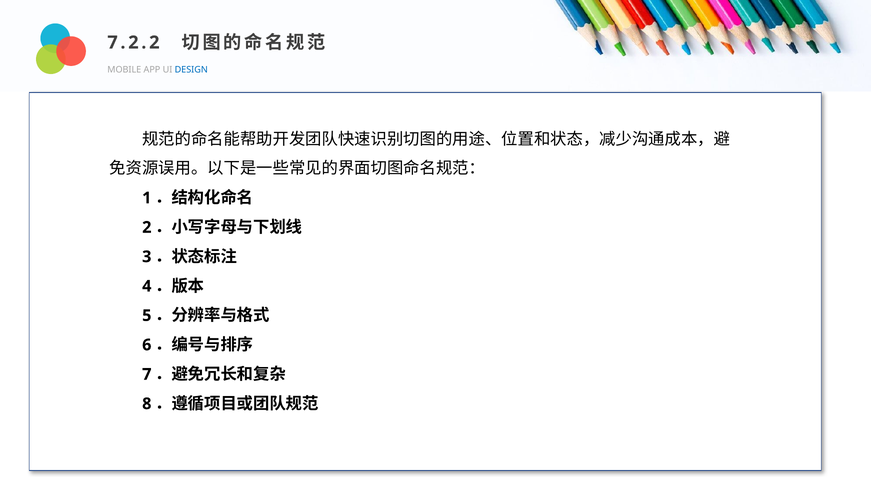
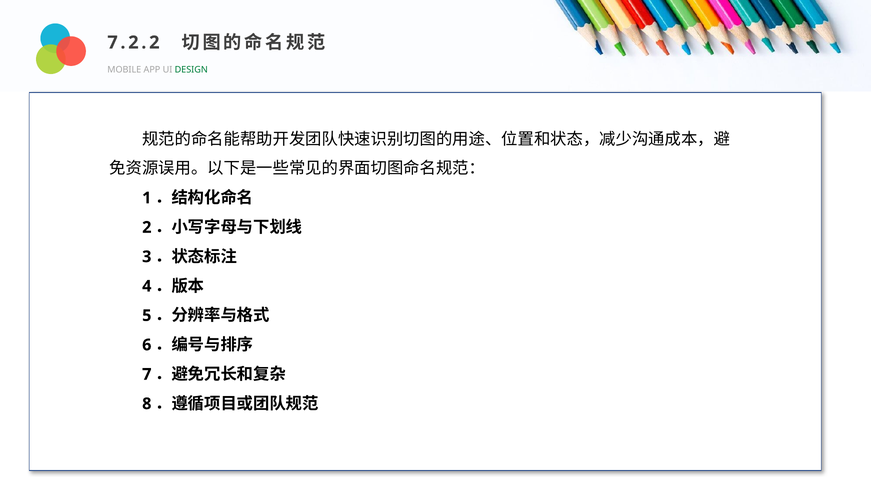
DESIGN at (191, 70) colour: blue -> green
